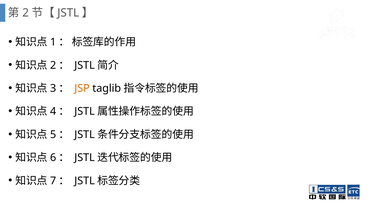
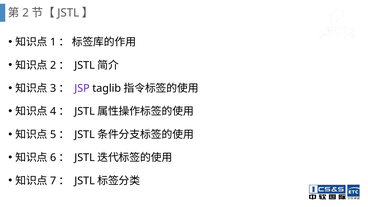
JSP colour: orange -> purple
